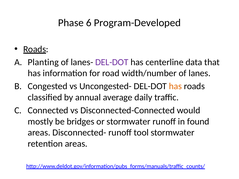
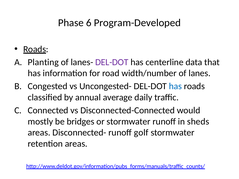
has at (175, 86) colour: orange -> blue
found: found -> sheds
tool: tool -> golf
